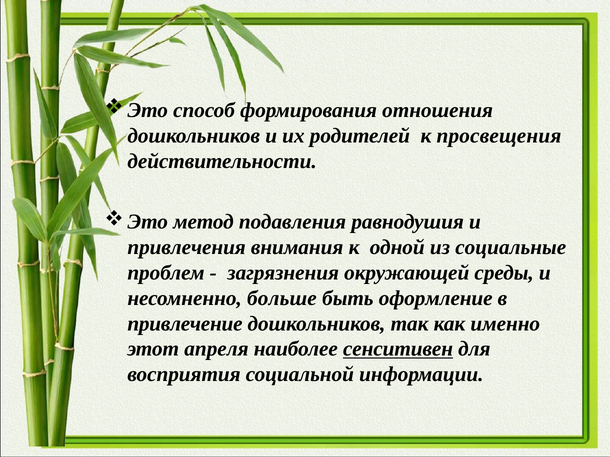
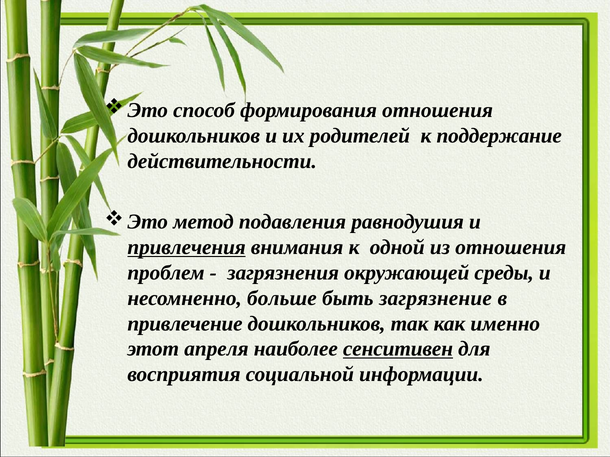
просвещения: просвещения -> поддержание
привлечения underline: none -> present
из социальные: социальные -> отношения
оформление: оформление -> загрязнение
